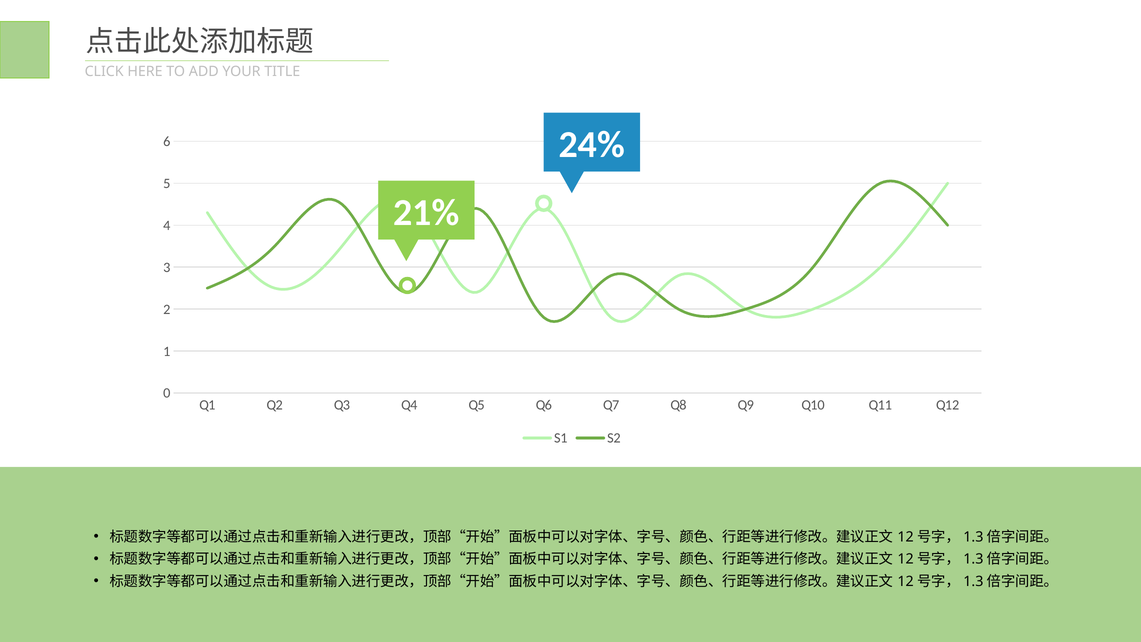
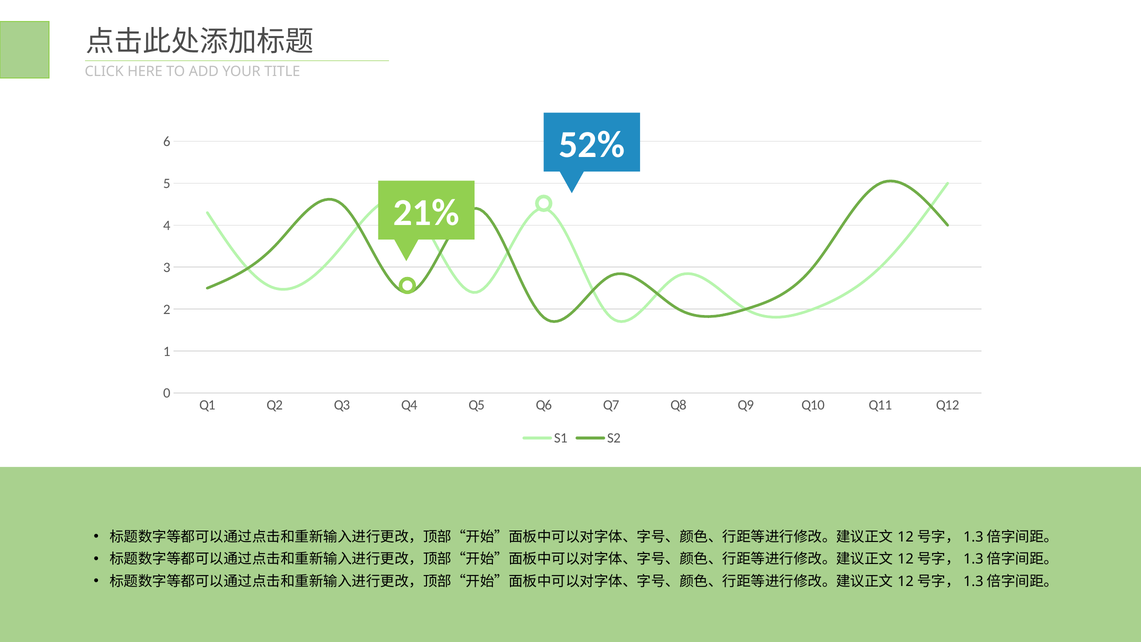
24%: 24% -> 52%
